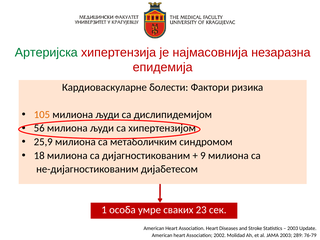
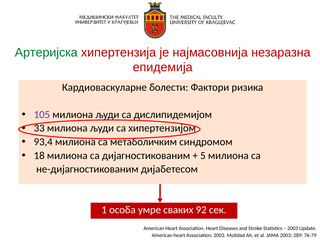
105 colour: orange -> purple
56: 56 -> 33
25,9: 25,9 -> 93,4
9: 9 -> 5
23: 23 -> 92
